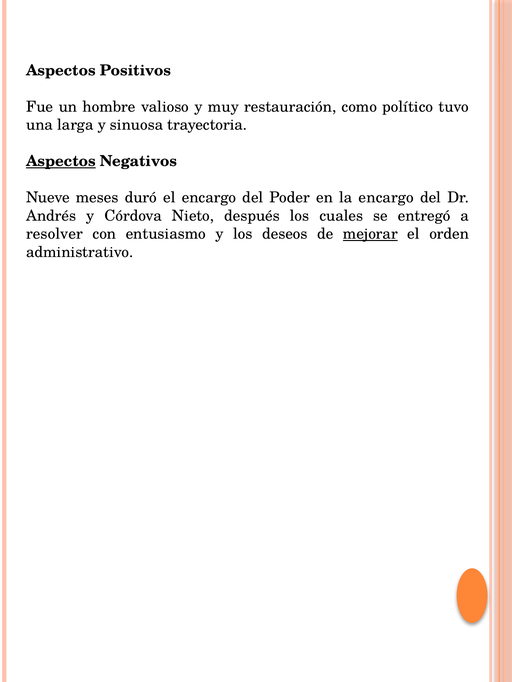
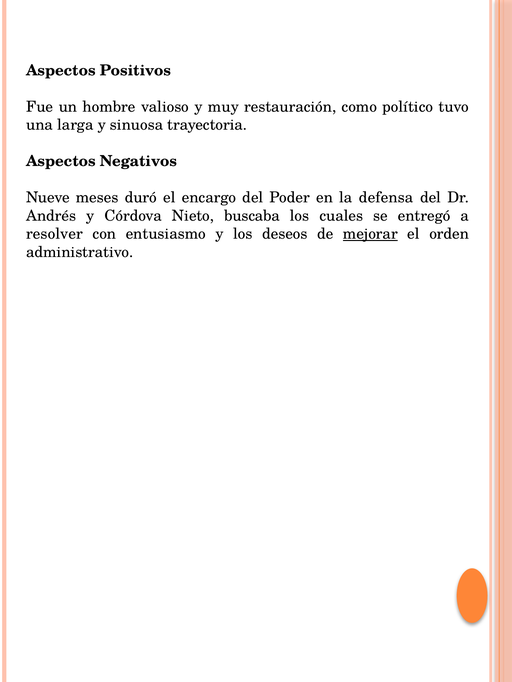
Aspectos at (61, 161) underline: present -> none
la encargo: encargo -> defensa
después: después -> buscaba
